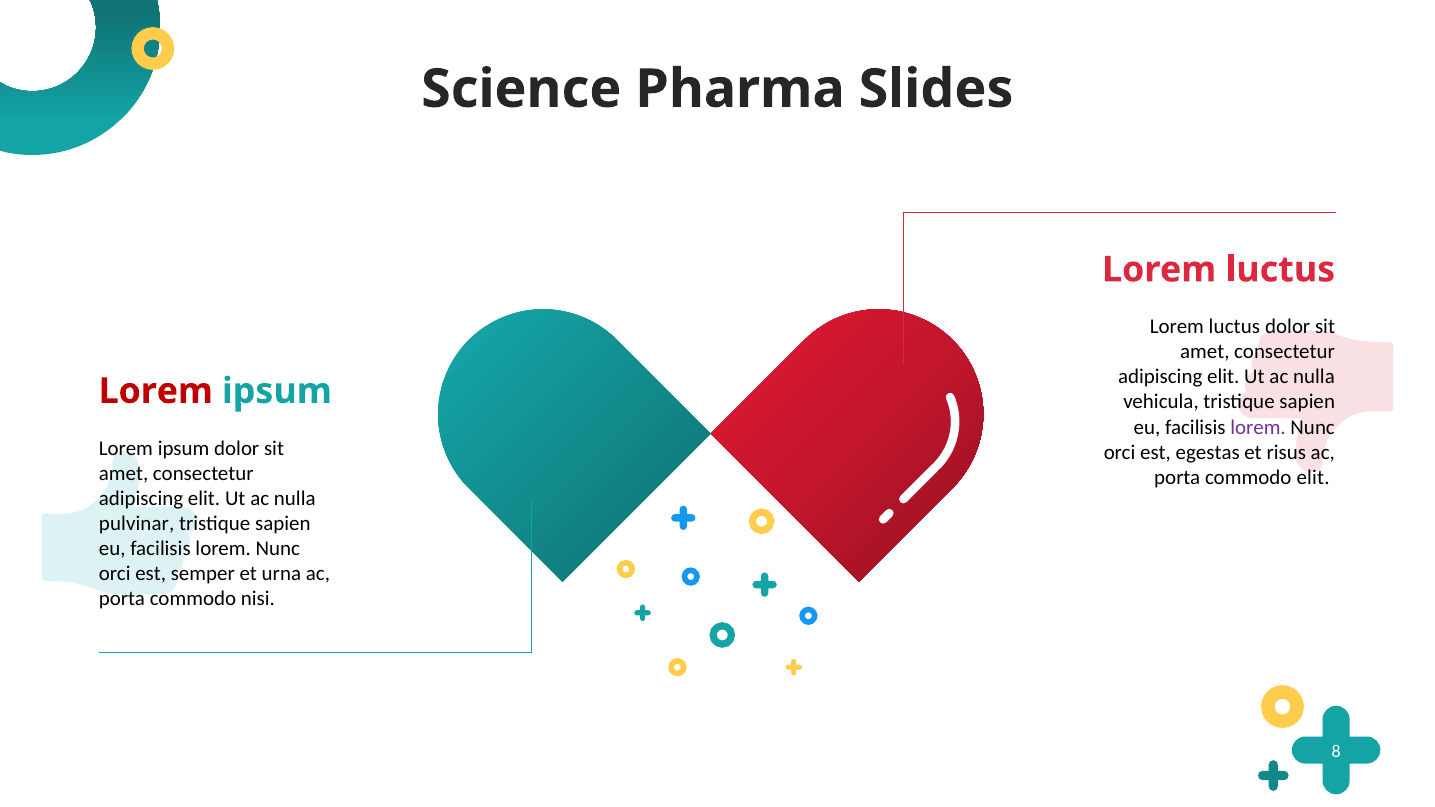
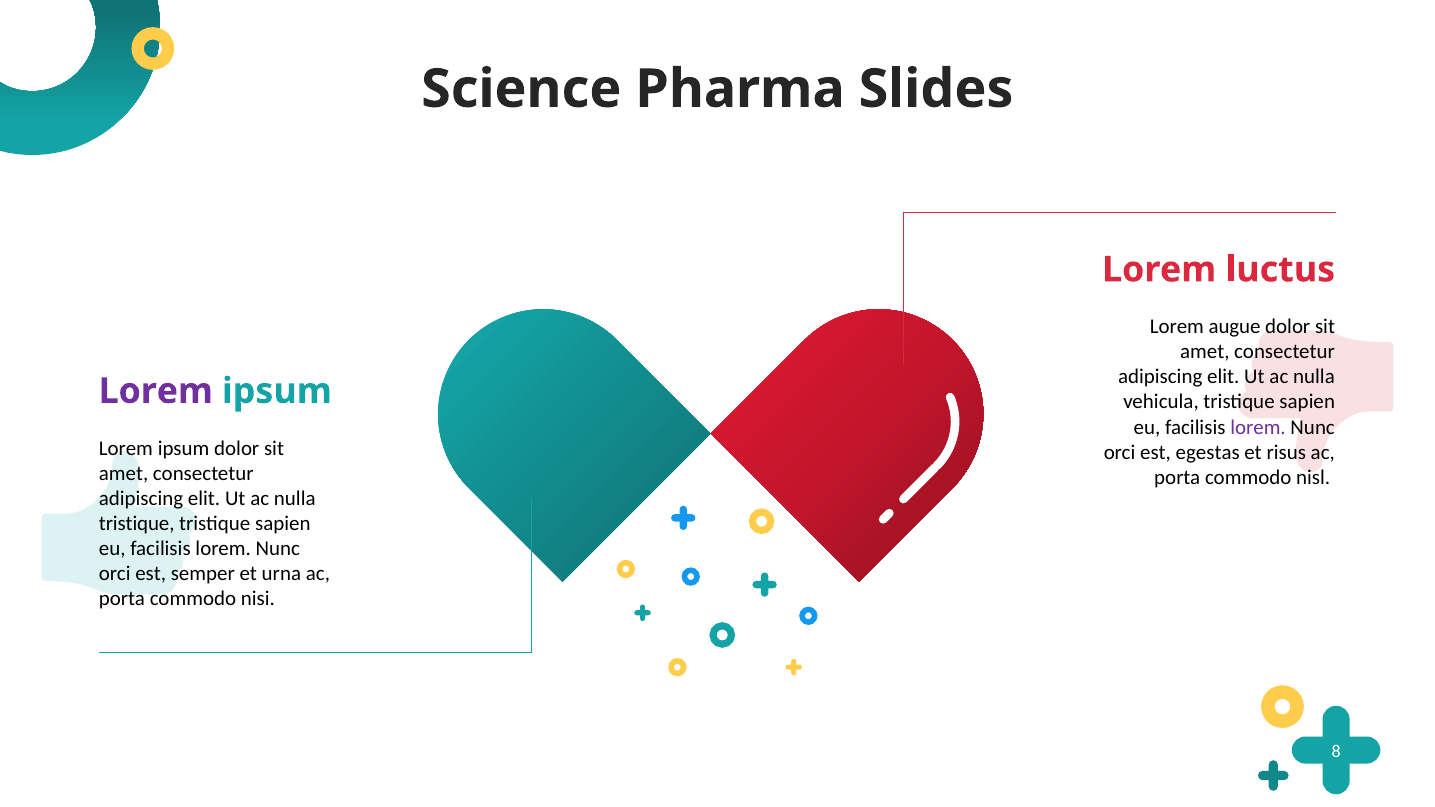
luctus at (1234, 327): luctus -> augue
Lorem at (156, 391) colour: red -> purple
commodo elit: elit -> nisl
pulvinar at (137, 524): pulvinar -> tristique
